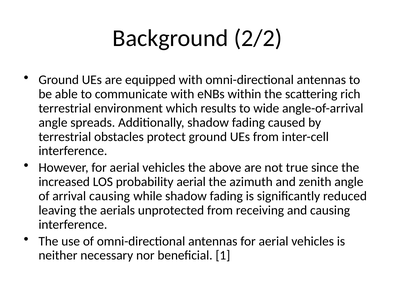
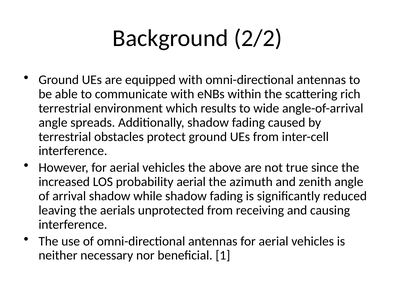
arrival causing: causing -> shadow
